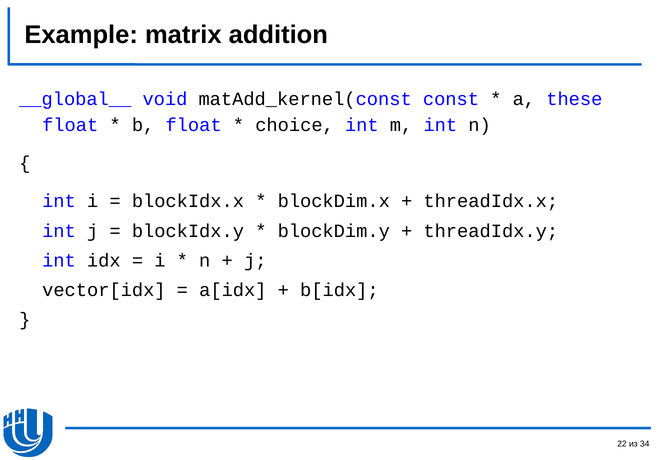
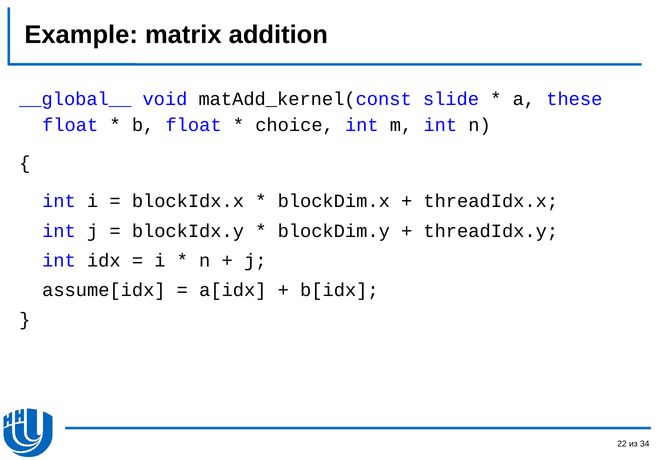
const: const -> slide
vector[idx: vector[idx -> assume[idx
